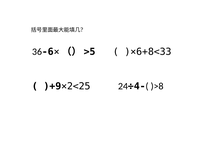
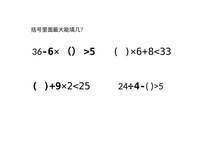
)>8: )>8 -> )>5
